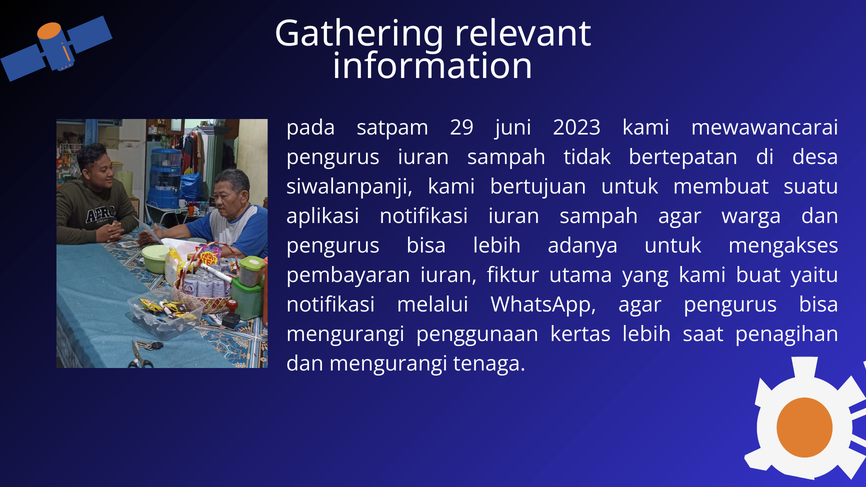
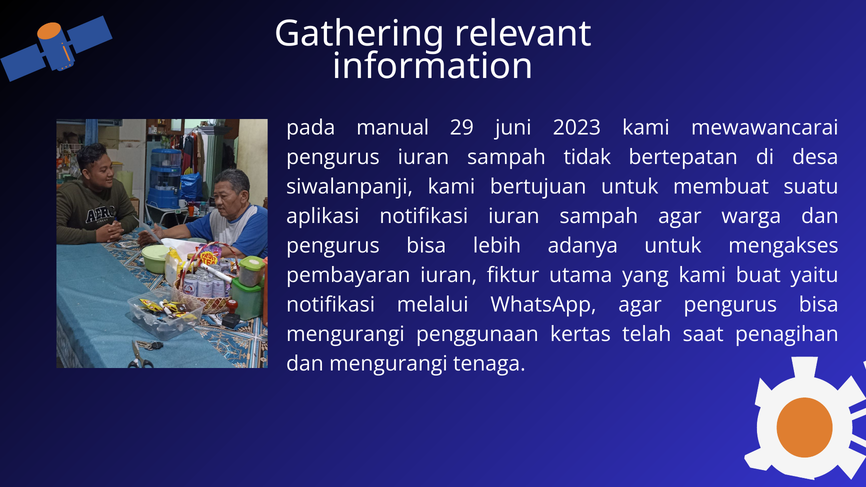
satpam: satpam -> manual
kertas lebih: lebih -> telah
